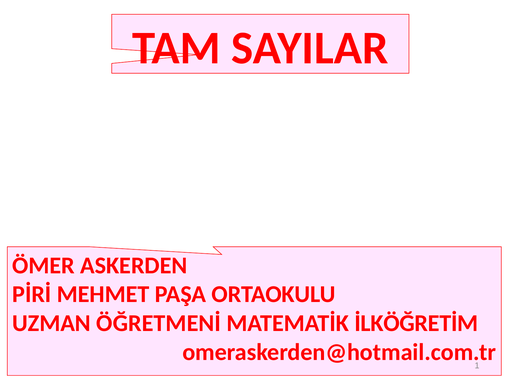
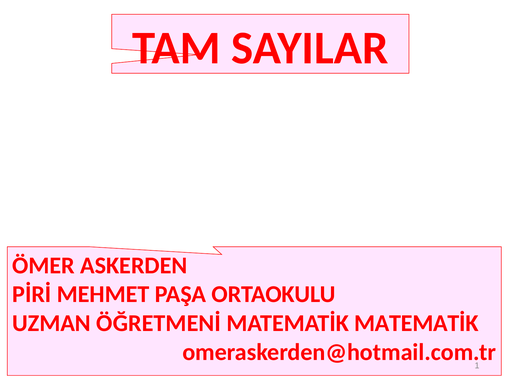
MATEMATİK İLKÖĞRETİM: İLKÖĞRETİM -> MATEMATİK
